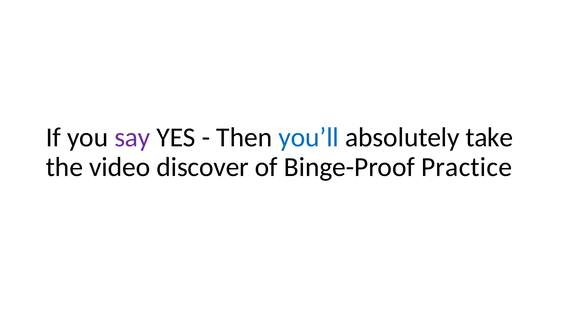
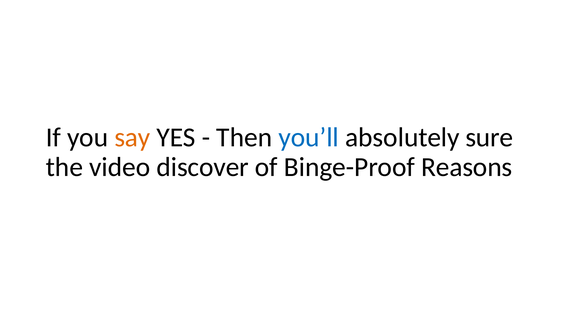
say colour: purple -> orange
take: take -> sure
Practice: Practice -> Reasons
